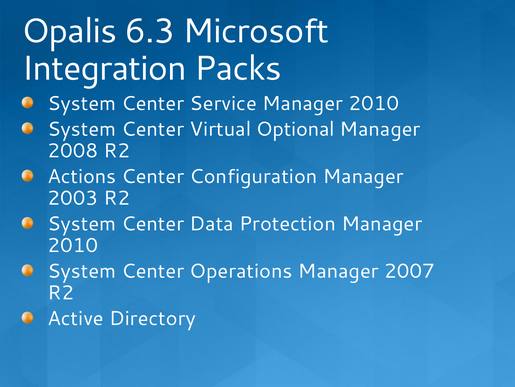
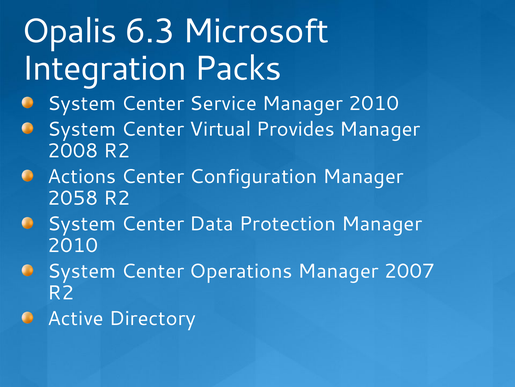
Optional: Optional -> Provides
2003: 2003 -> 2058
